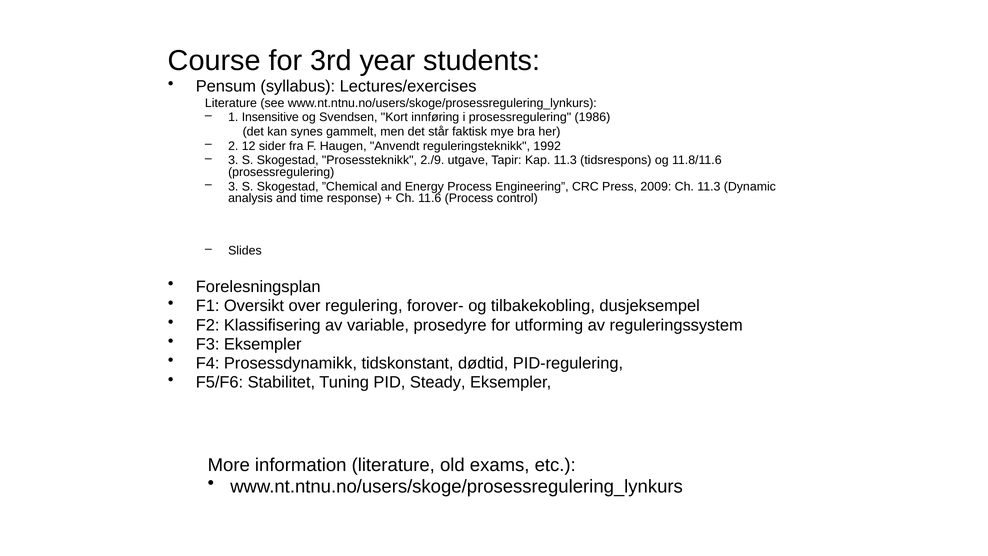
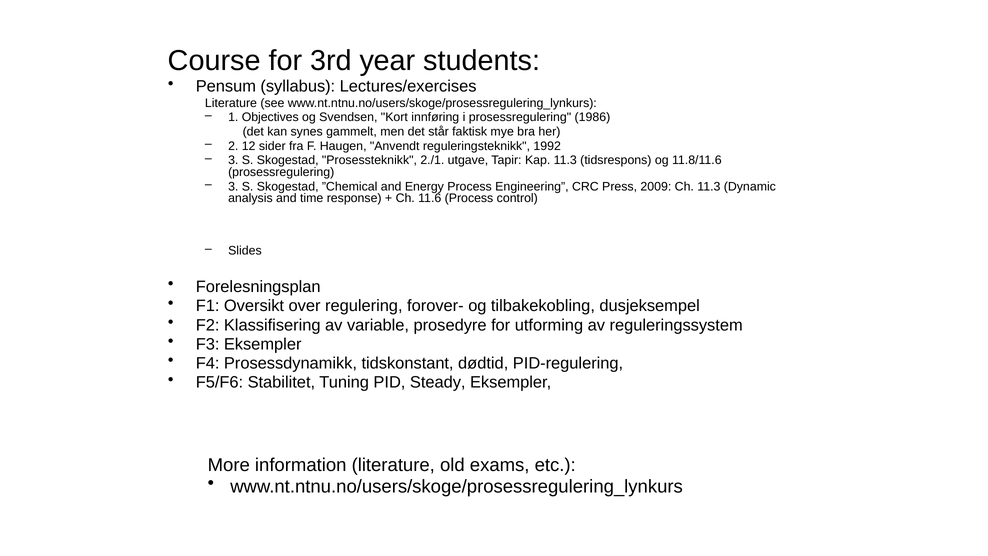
Insensitive: Insensitive -> Objectives
2./9: 2./9 -> 2./1
